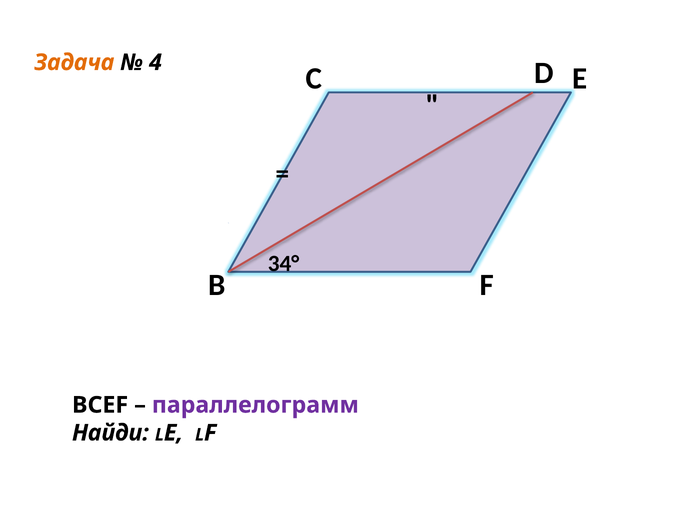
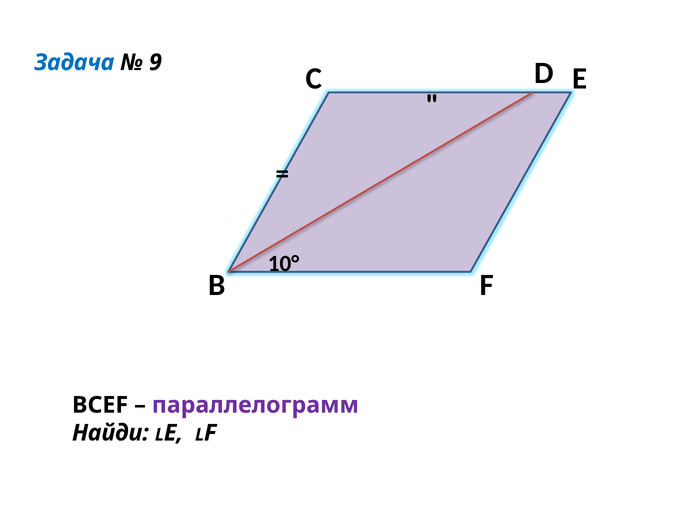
Задача colour: orange -> blue
4: 4 -> 9
34°: 34° -> 10°
